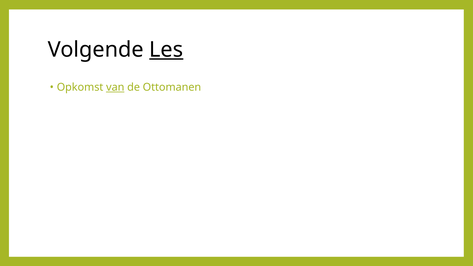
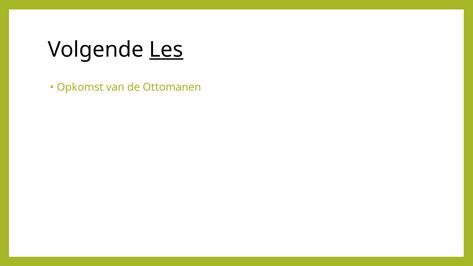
van underline: present -> none
